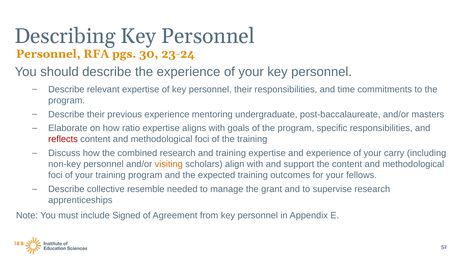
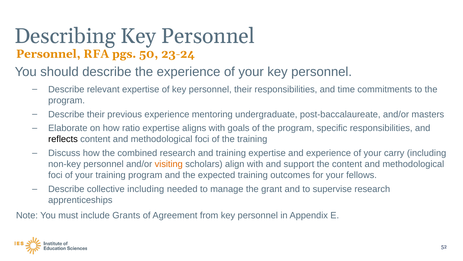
30: 30 -> 50
reflects colour: red -> black
collective resemble: resemble -> including
Signed: Signed -> Grants
